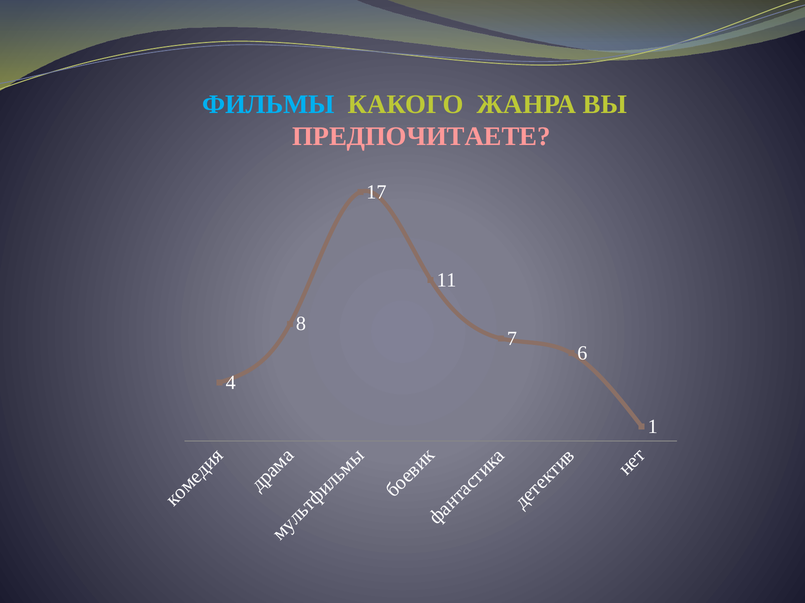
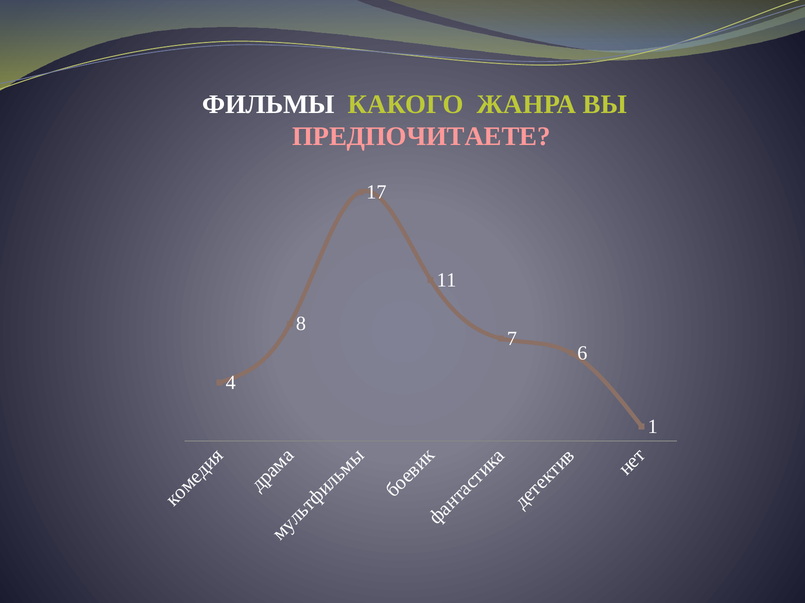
ФИЛЬМЫ colour: light blue -> white
